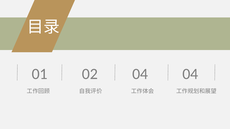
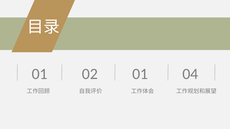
02 04: 04 -> 01
